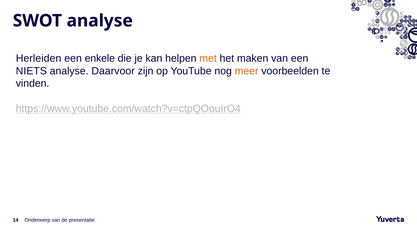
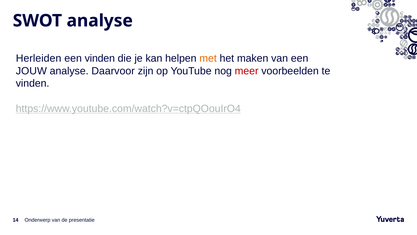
een enkele: enkele -> vinden
NIETS: NIETS -> JOUW
meer colour: orange -> red
